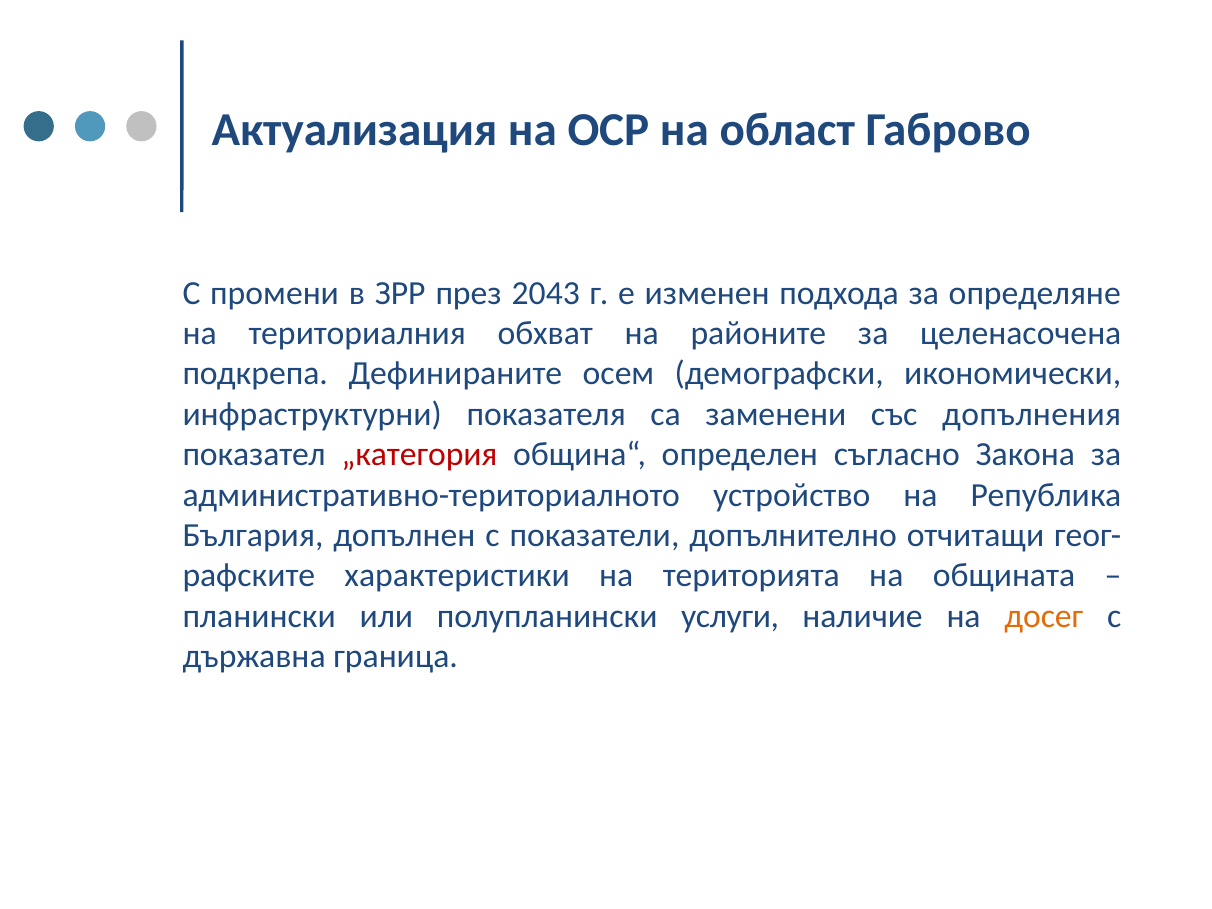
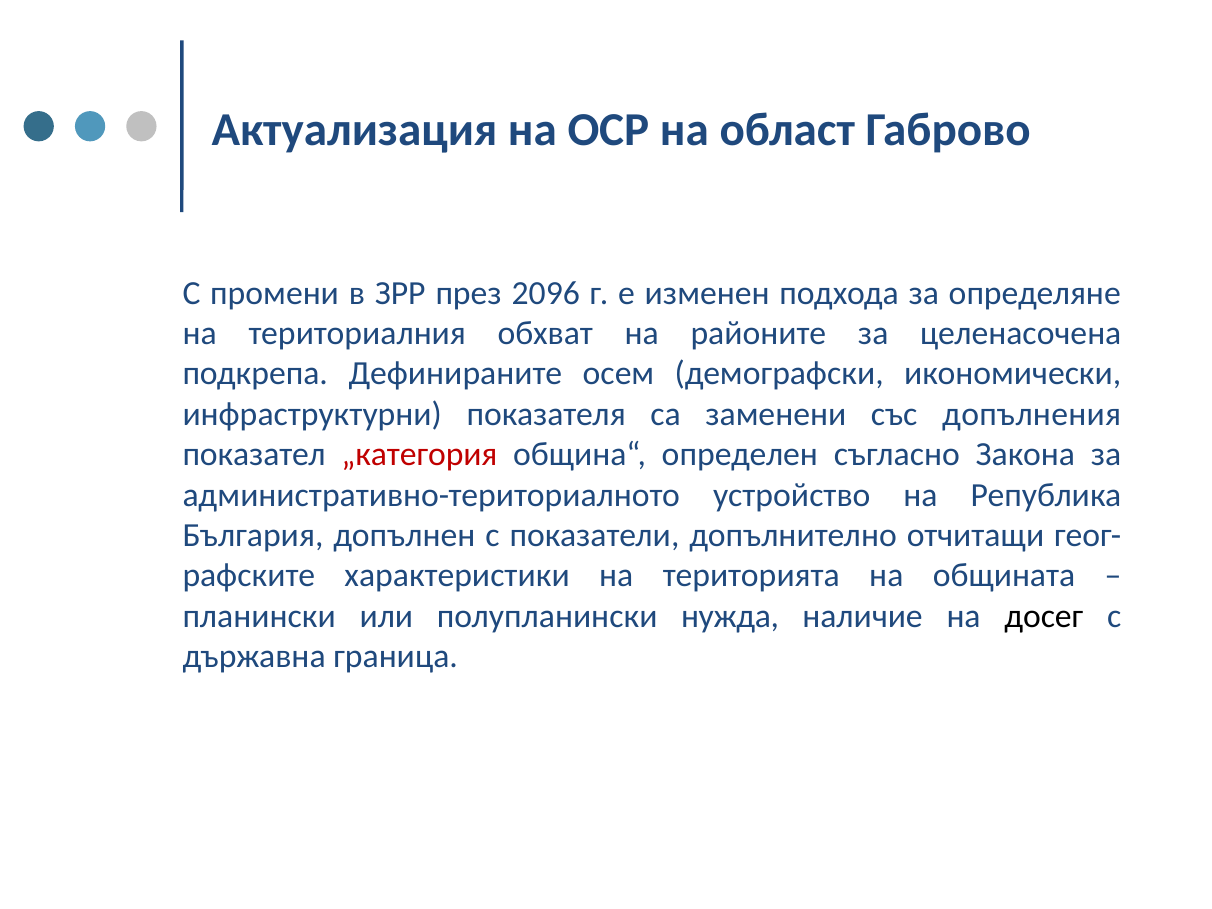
2043: 2043 -> 2096
услуги: услуги -> нужда
досег colour: orange -> black
